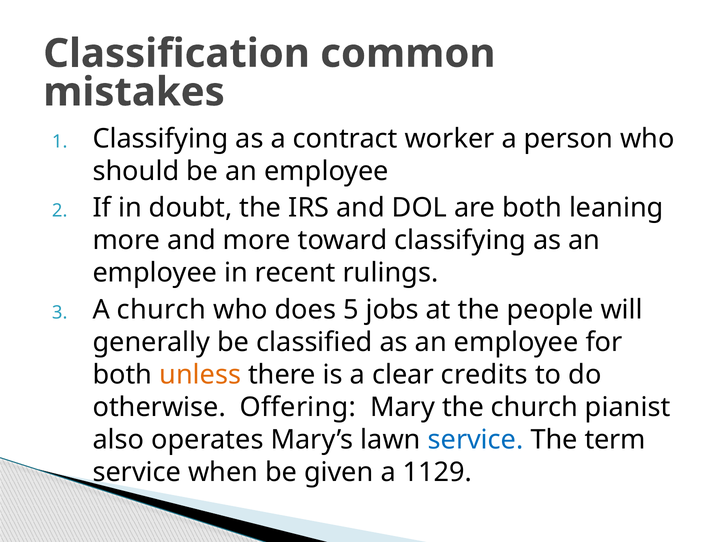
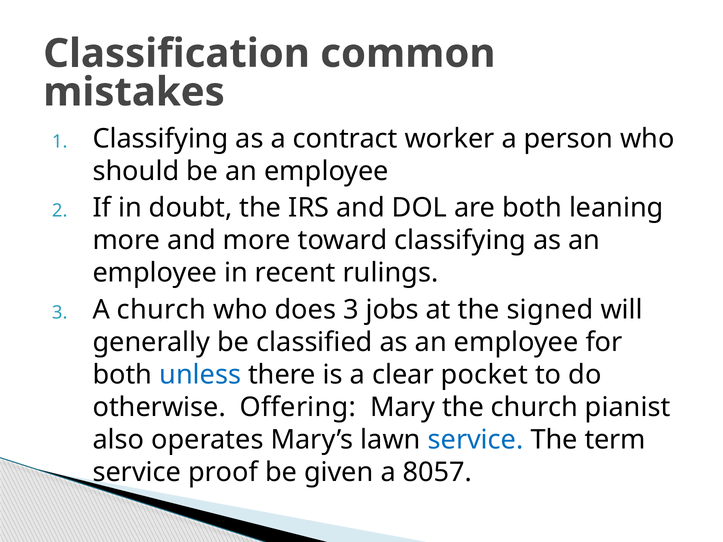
does 5: 5 -> 3
people: people -> signed
unless colour: orange -> blue
credits: credits -> pocket
when: when -> proof
1129: 1129 -> 8057
